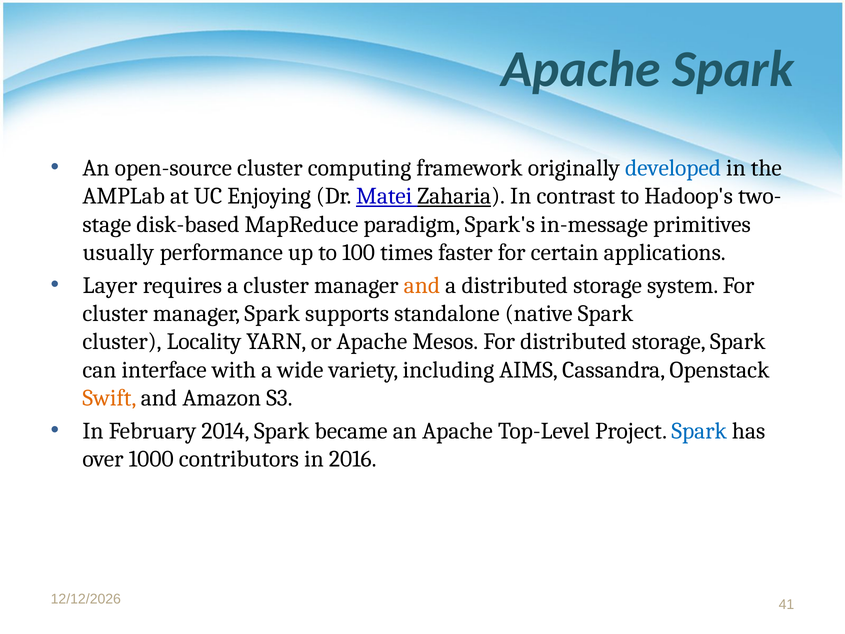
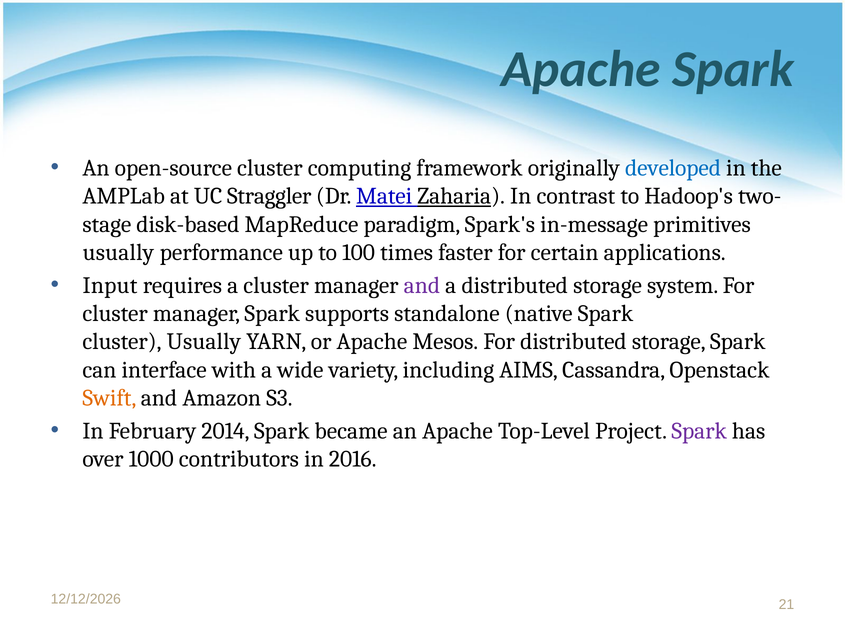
Enjoying: Enjoying -> Straggler
Layer: Layer -> Input
and at (422, 285) colour: orange -> purple
cluster Locality: Locality -> Usually
Spark at (699, 431) colour: blue -> purple
41: 41 -> 21
